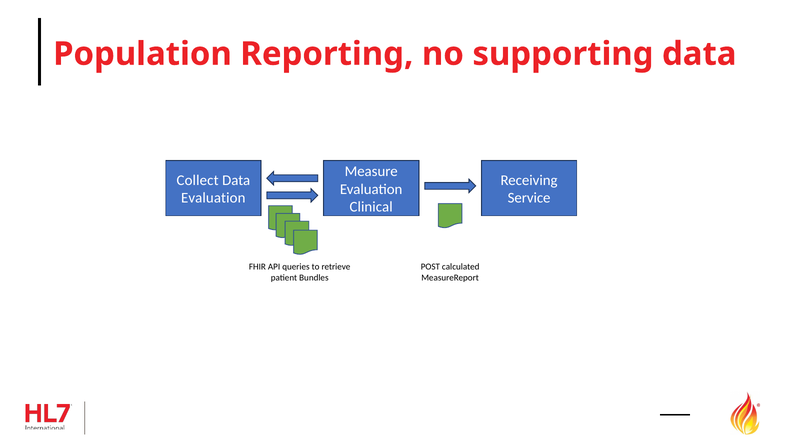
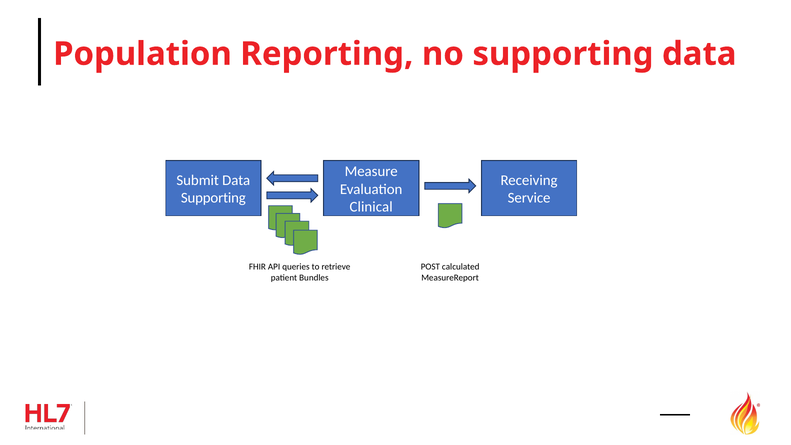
Collect: Collect -> Submit
Evaluation at (213, 198): Evaluation -> Supporting
